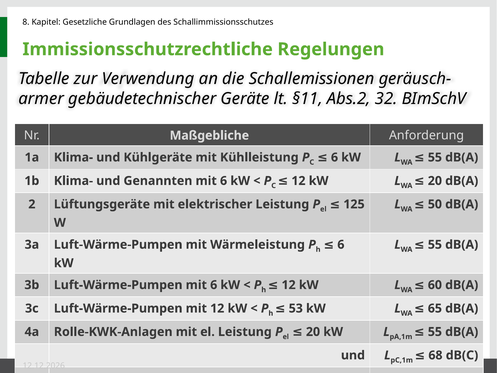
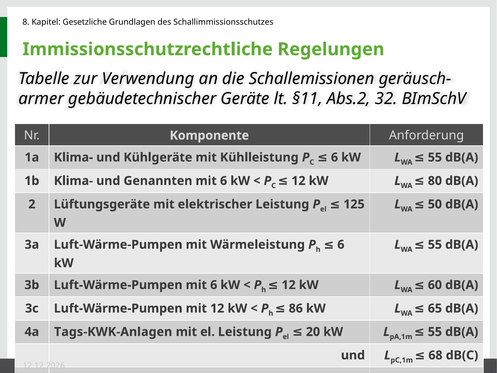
Maßgebliche: Maßgebliche -> Komponente
20 at (435, 181): 20 -> 80
53: 53 -> 86
Rolle-KWK-Anlagen: Rolle-KWK-Anlagen -> Tags-KWK-Anlagen
